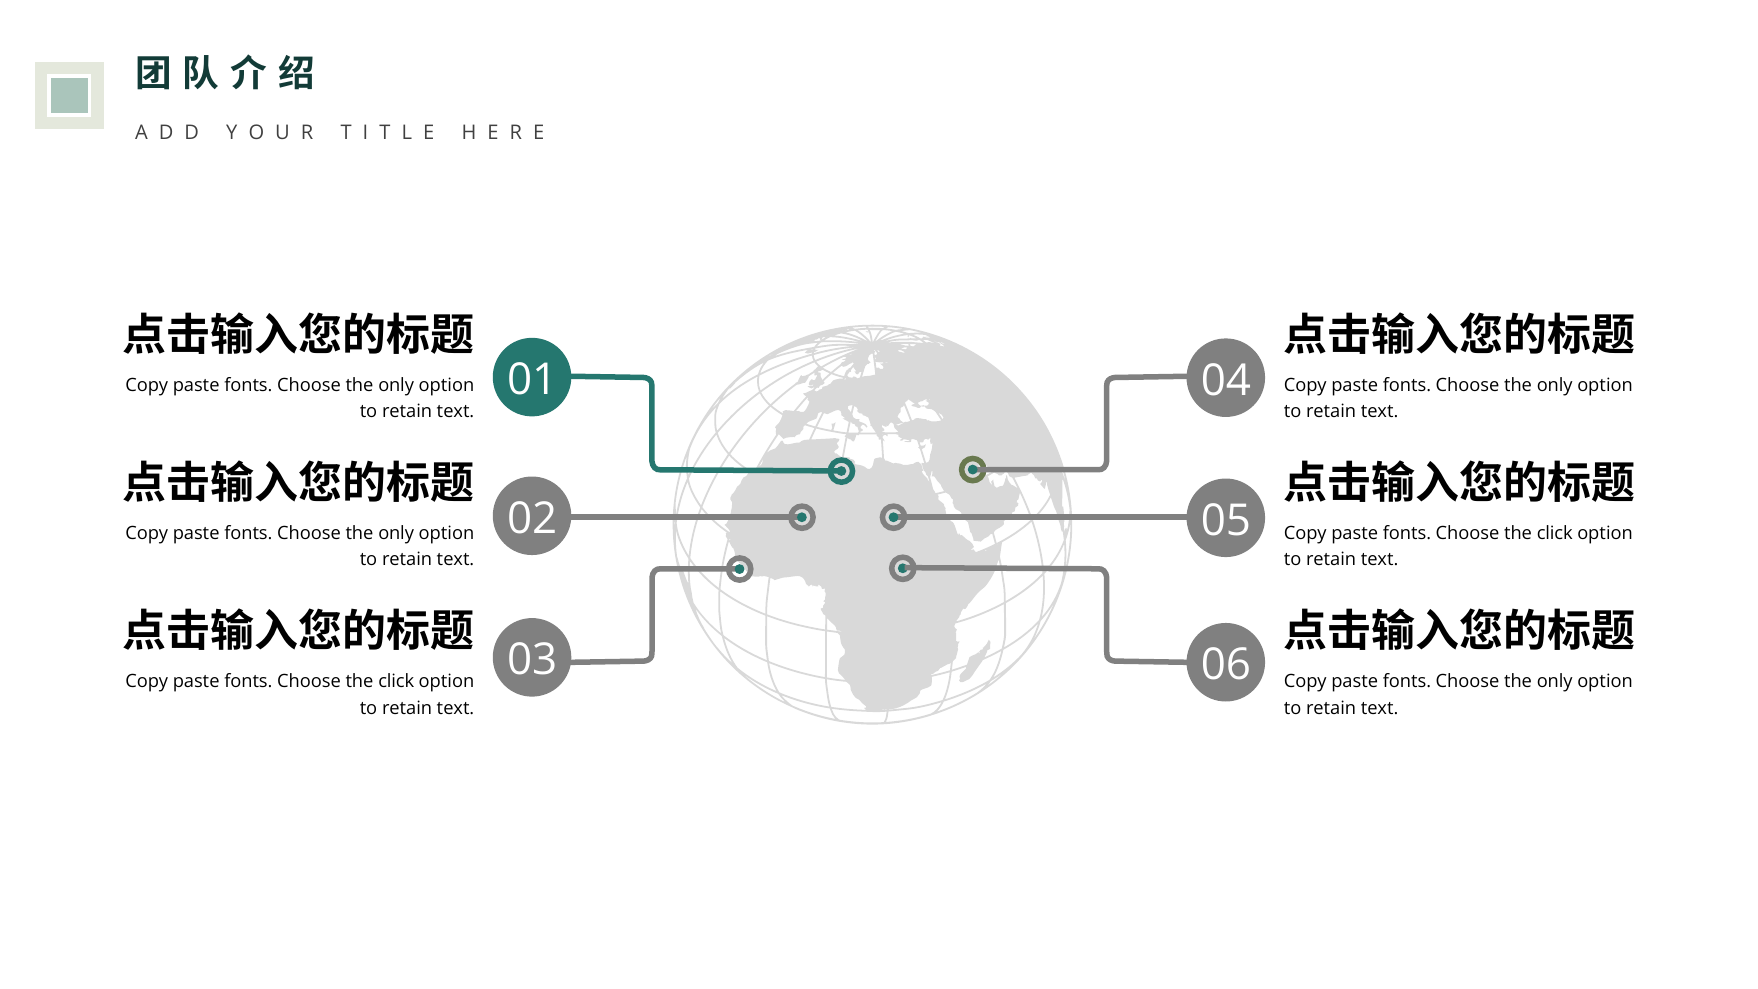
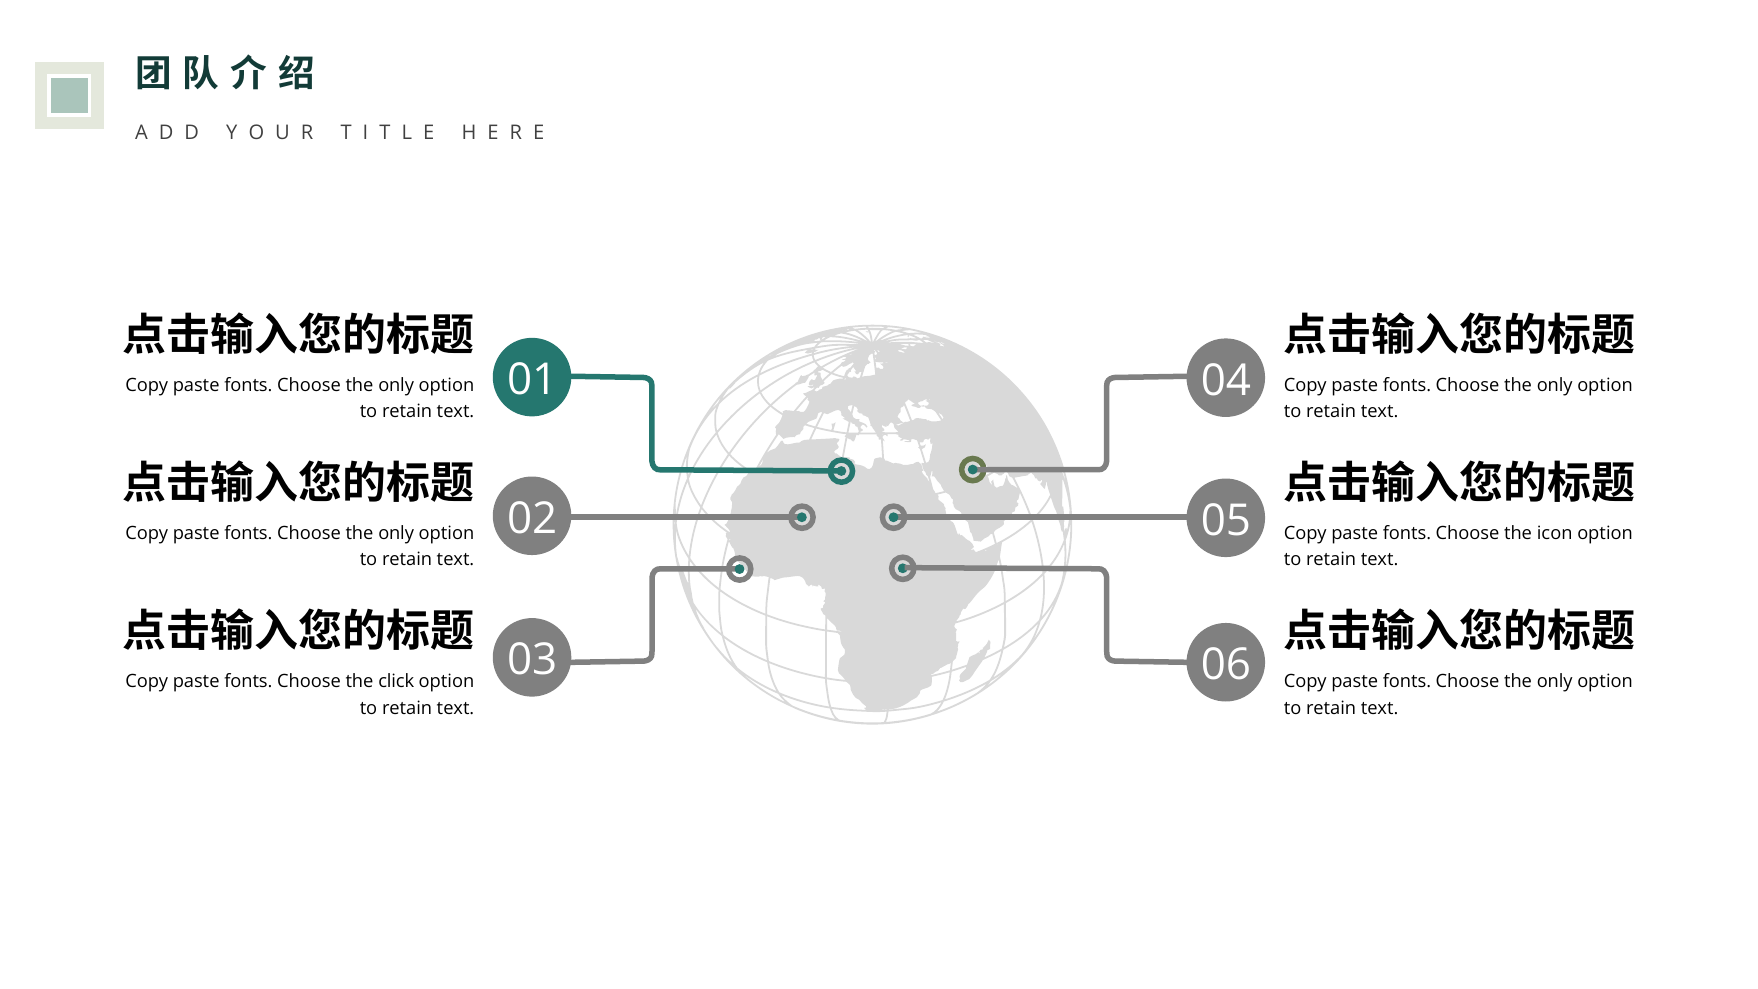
click at (1555, 533): click -> icon
